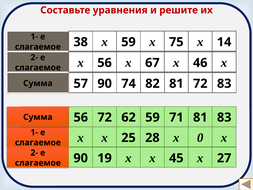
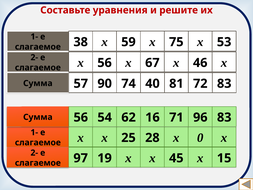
14: 14 -> 53
82: 82 -> 40
56 72: 72 -> 54
62 59: 59 -> 16
71 81: 81 -> 96
слагаемое 90: 90 -> 97
27: 27 -> 15
